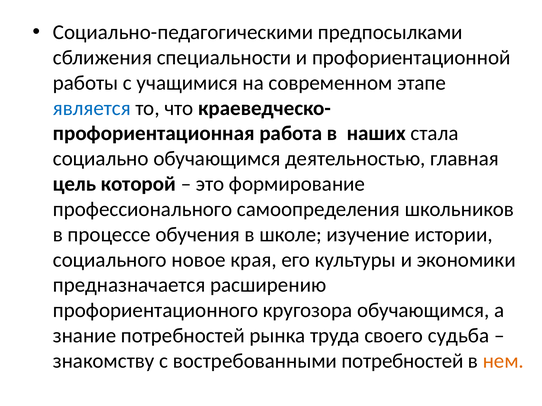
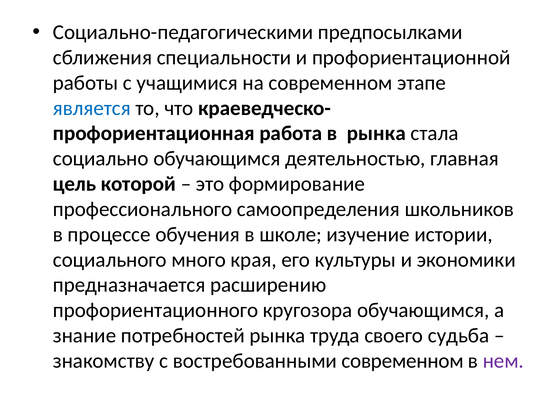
в наших: наших -> рынка
новое: новое -> много
востребованными потребностей: потребностей -> современном
нем colour: orange -> purple
